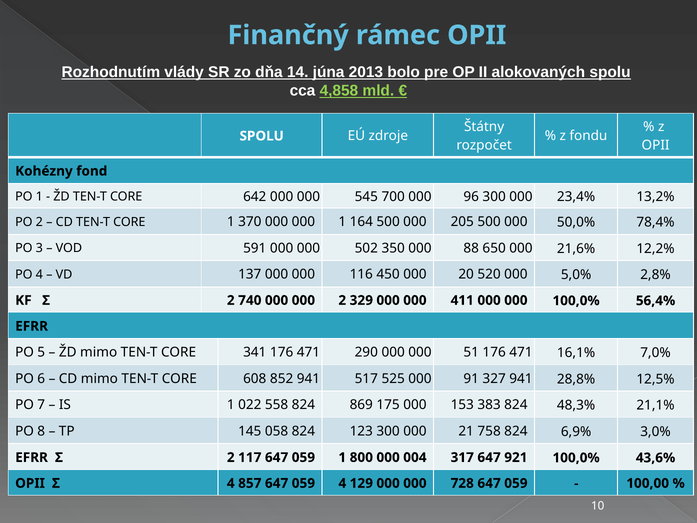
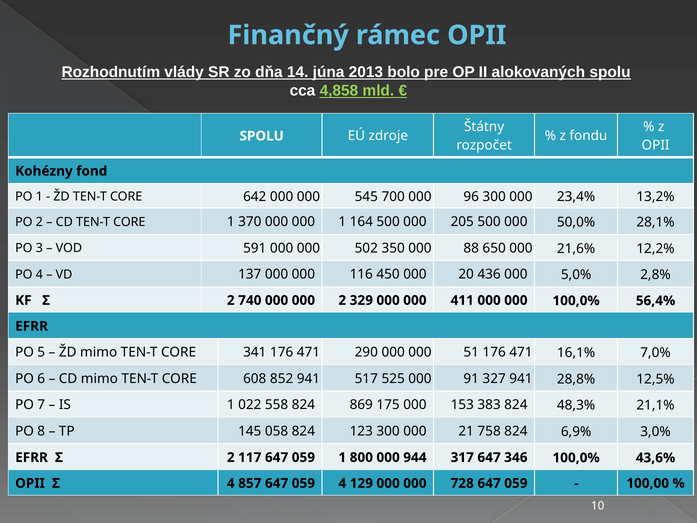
78,4%: 78,4% -> 28,1%
520: 520 -> 436
004: 004 -> 944
921: 921 -> 346
